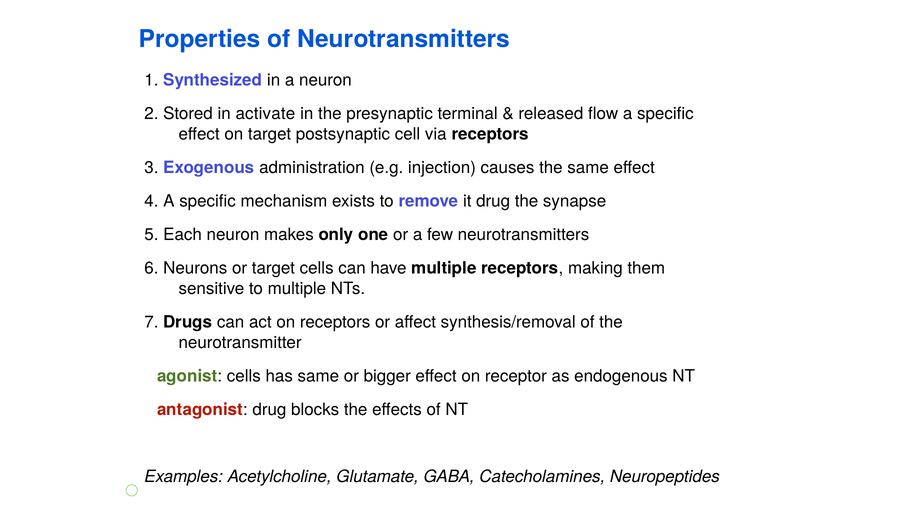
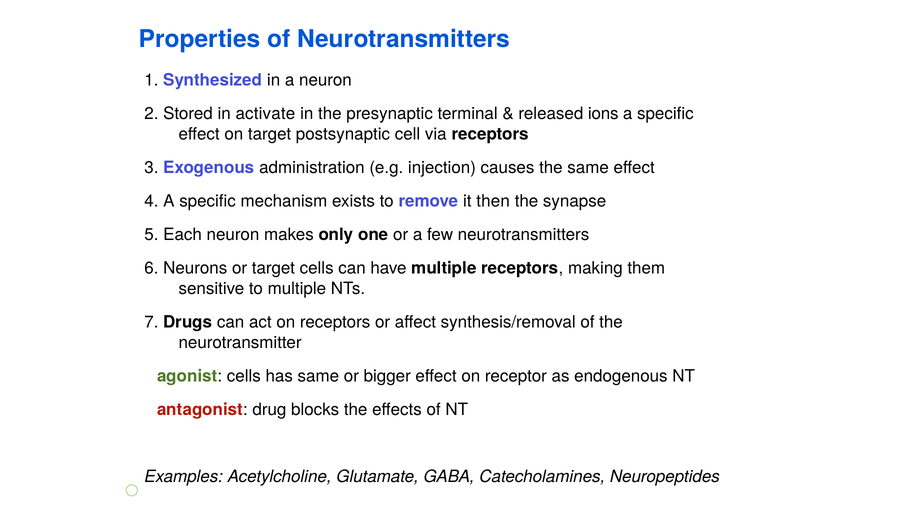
flow: flow -> ions
it drug: drug -> then
